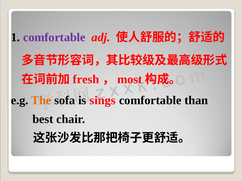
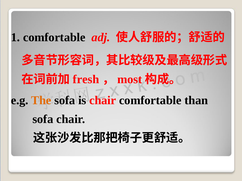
comfortable at (54, 37) colour: purple -> black
is sings: sings -> chair
best at (43, 119): best -> sofa
